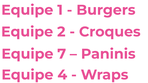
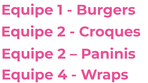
7 at (62, 54): 7 -> 2
